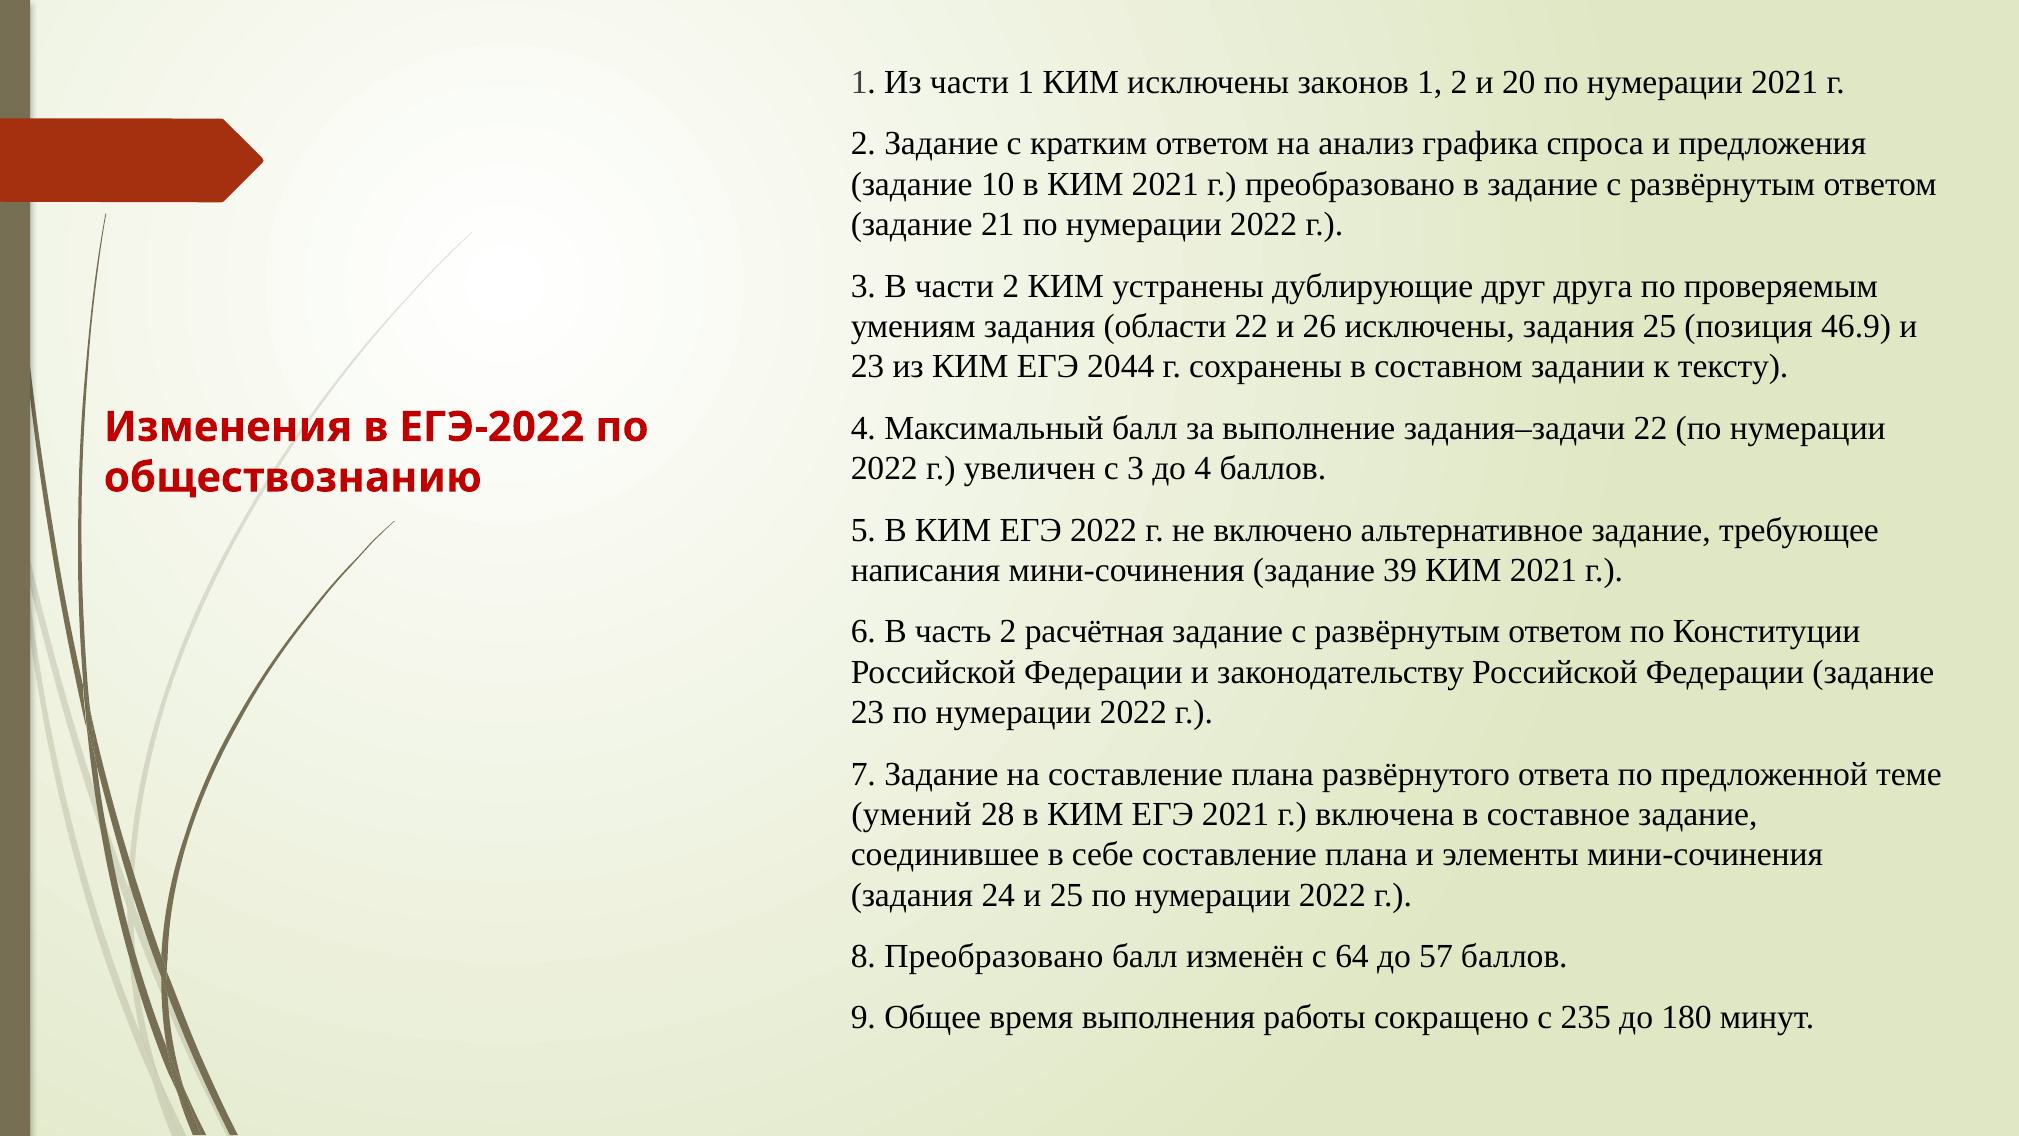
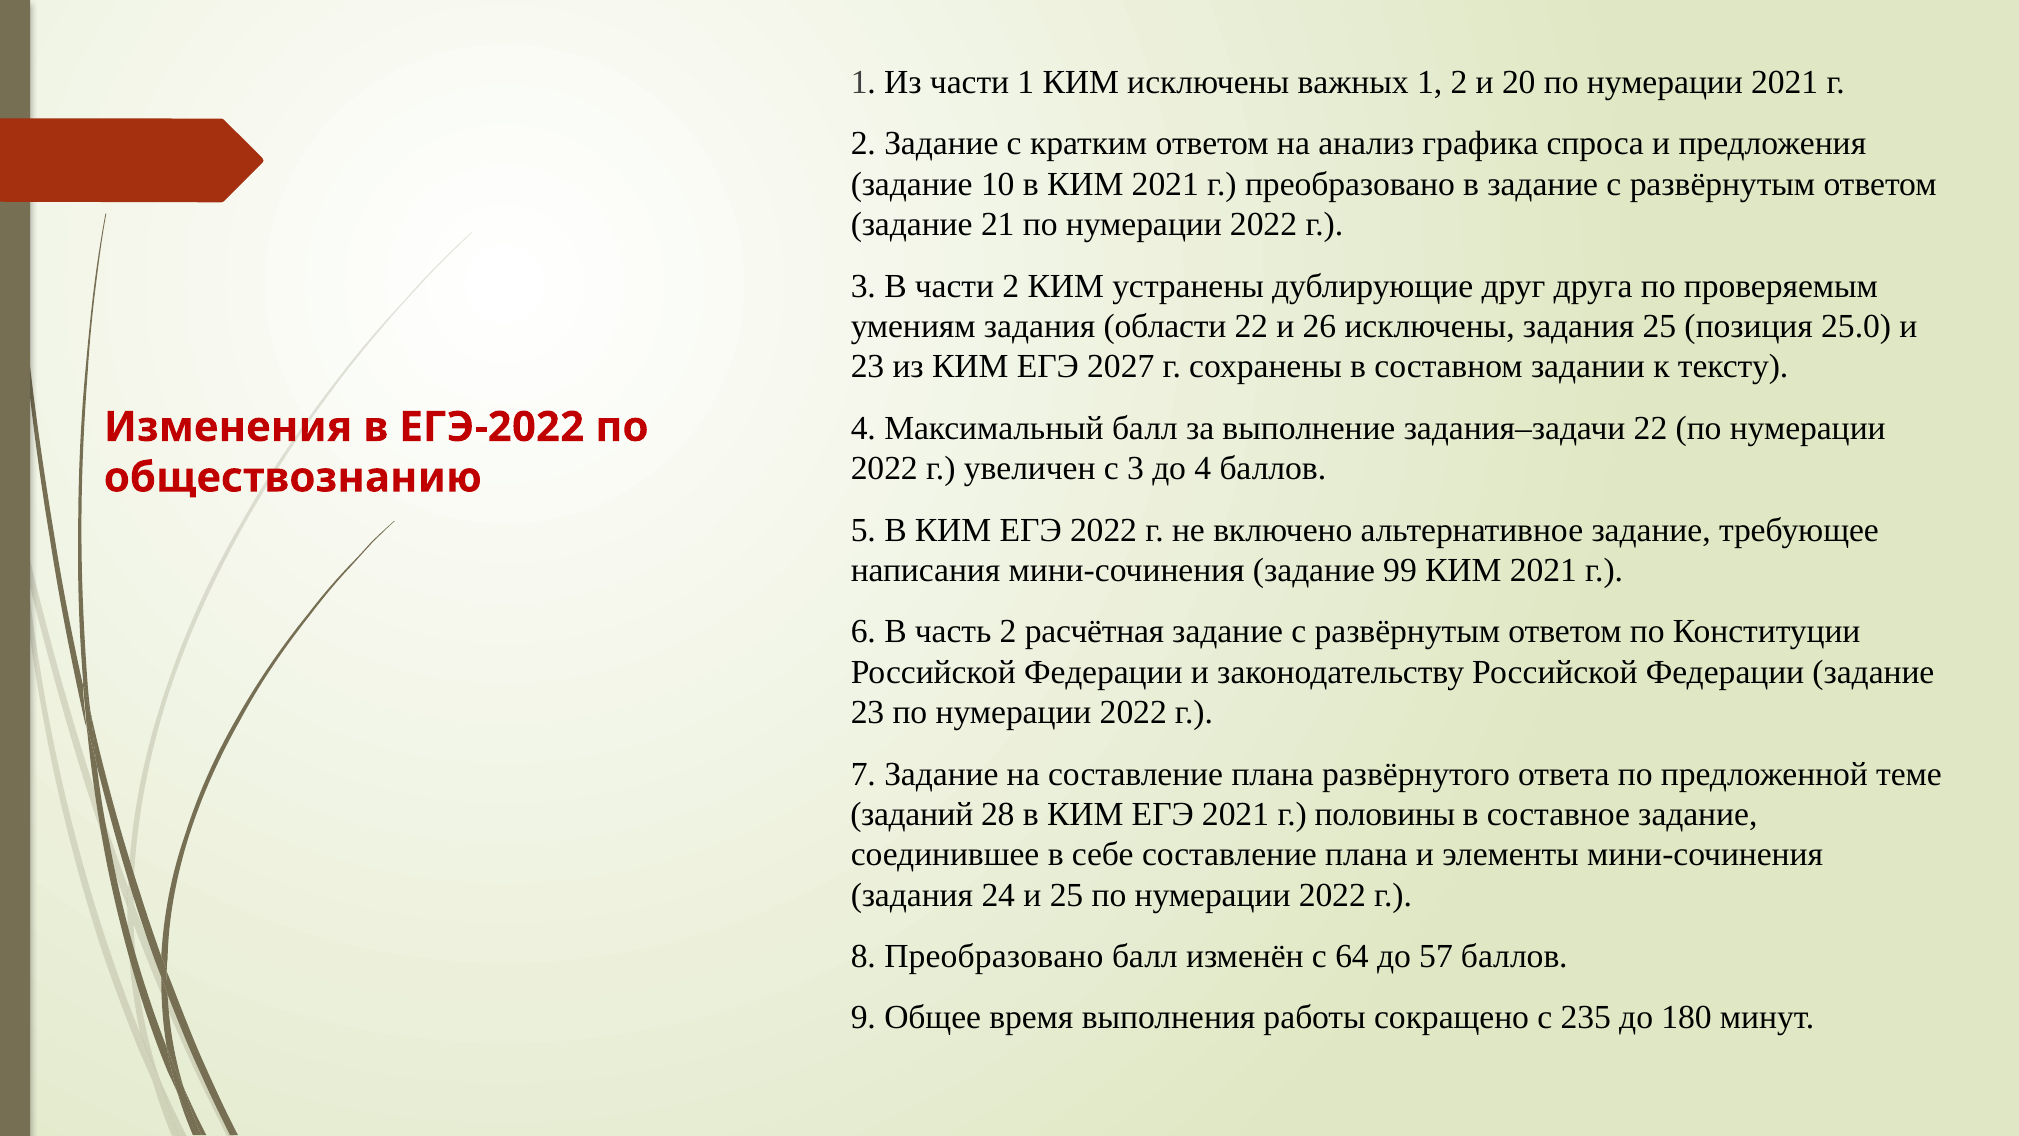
законов: законов -> важных
46.9: 46.9 -> 25.0
2044: 2044 -> 2027
39: 39 -> 99
умений: умений -> заданий
включена: включена -> половины
